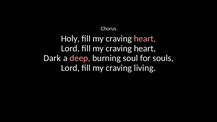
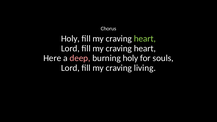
heart at (145, 39) colour: pink -> light green
Dark: Dark -> Here
burning soul: soul -> holy
